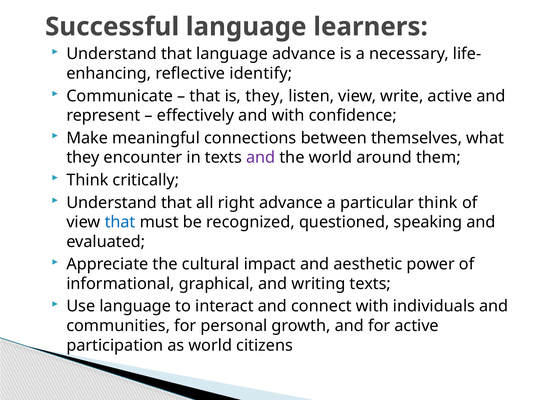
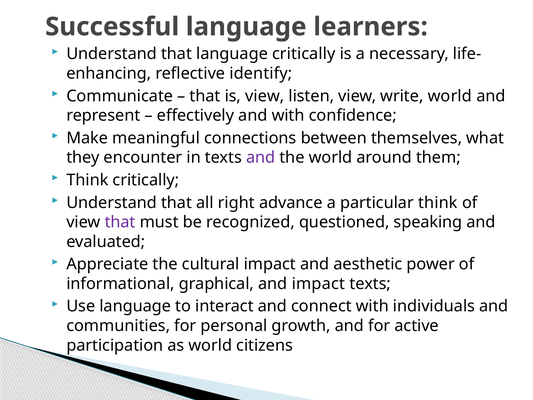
language advance: advance -> critically
is they: they -> view
write active: active -> world
that at (120, 222) colour: blue -> purple
and writing: writing -> impact
